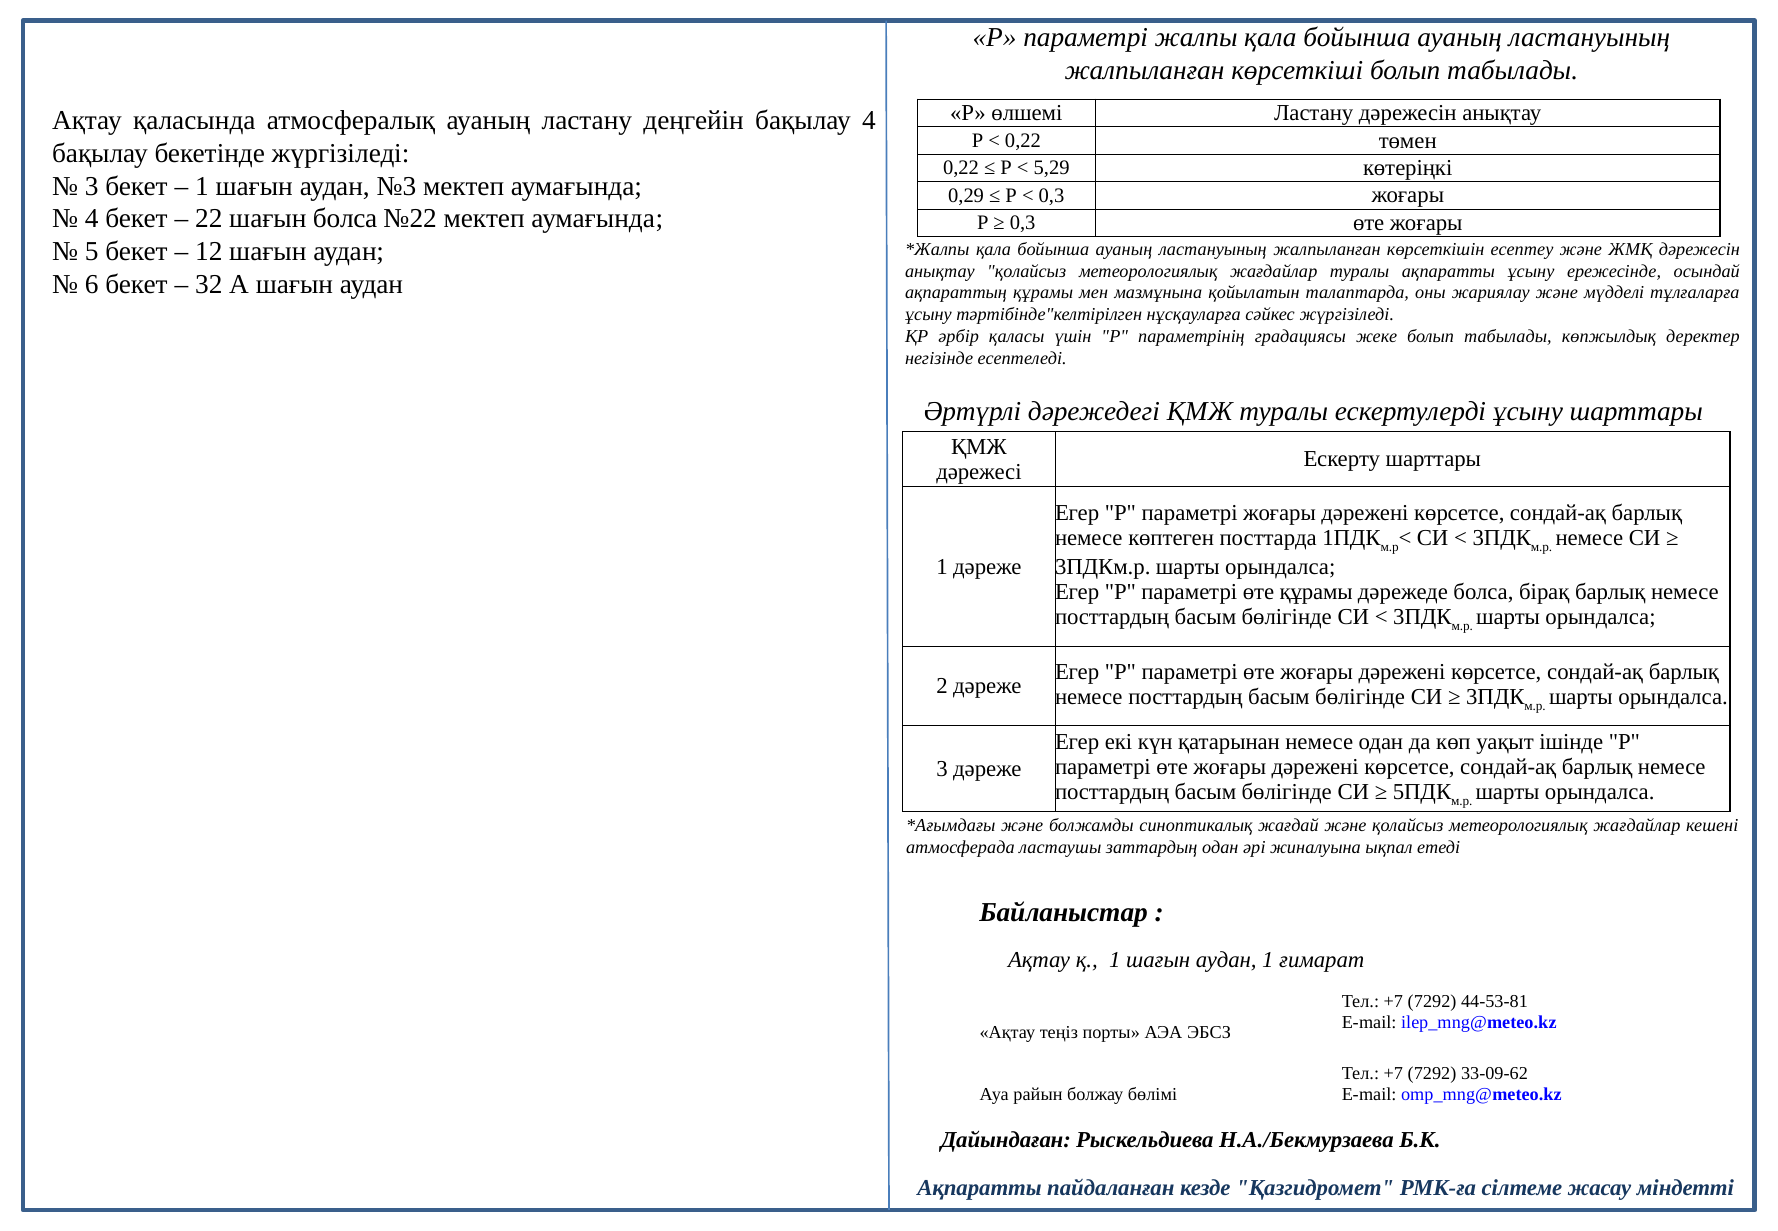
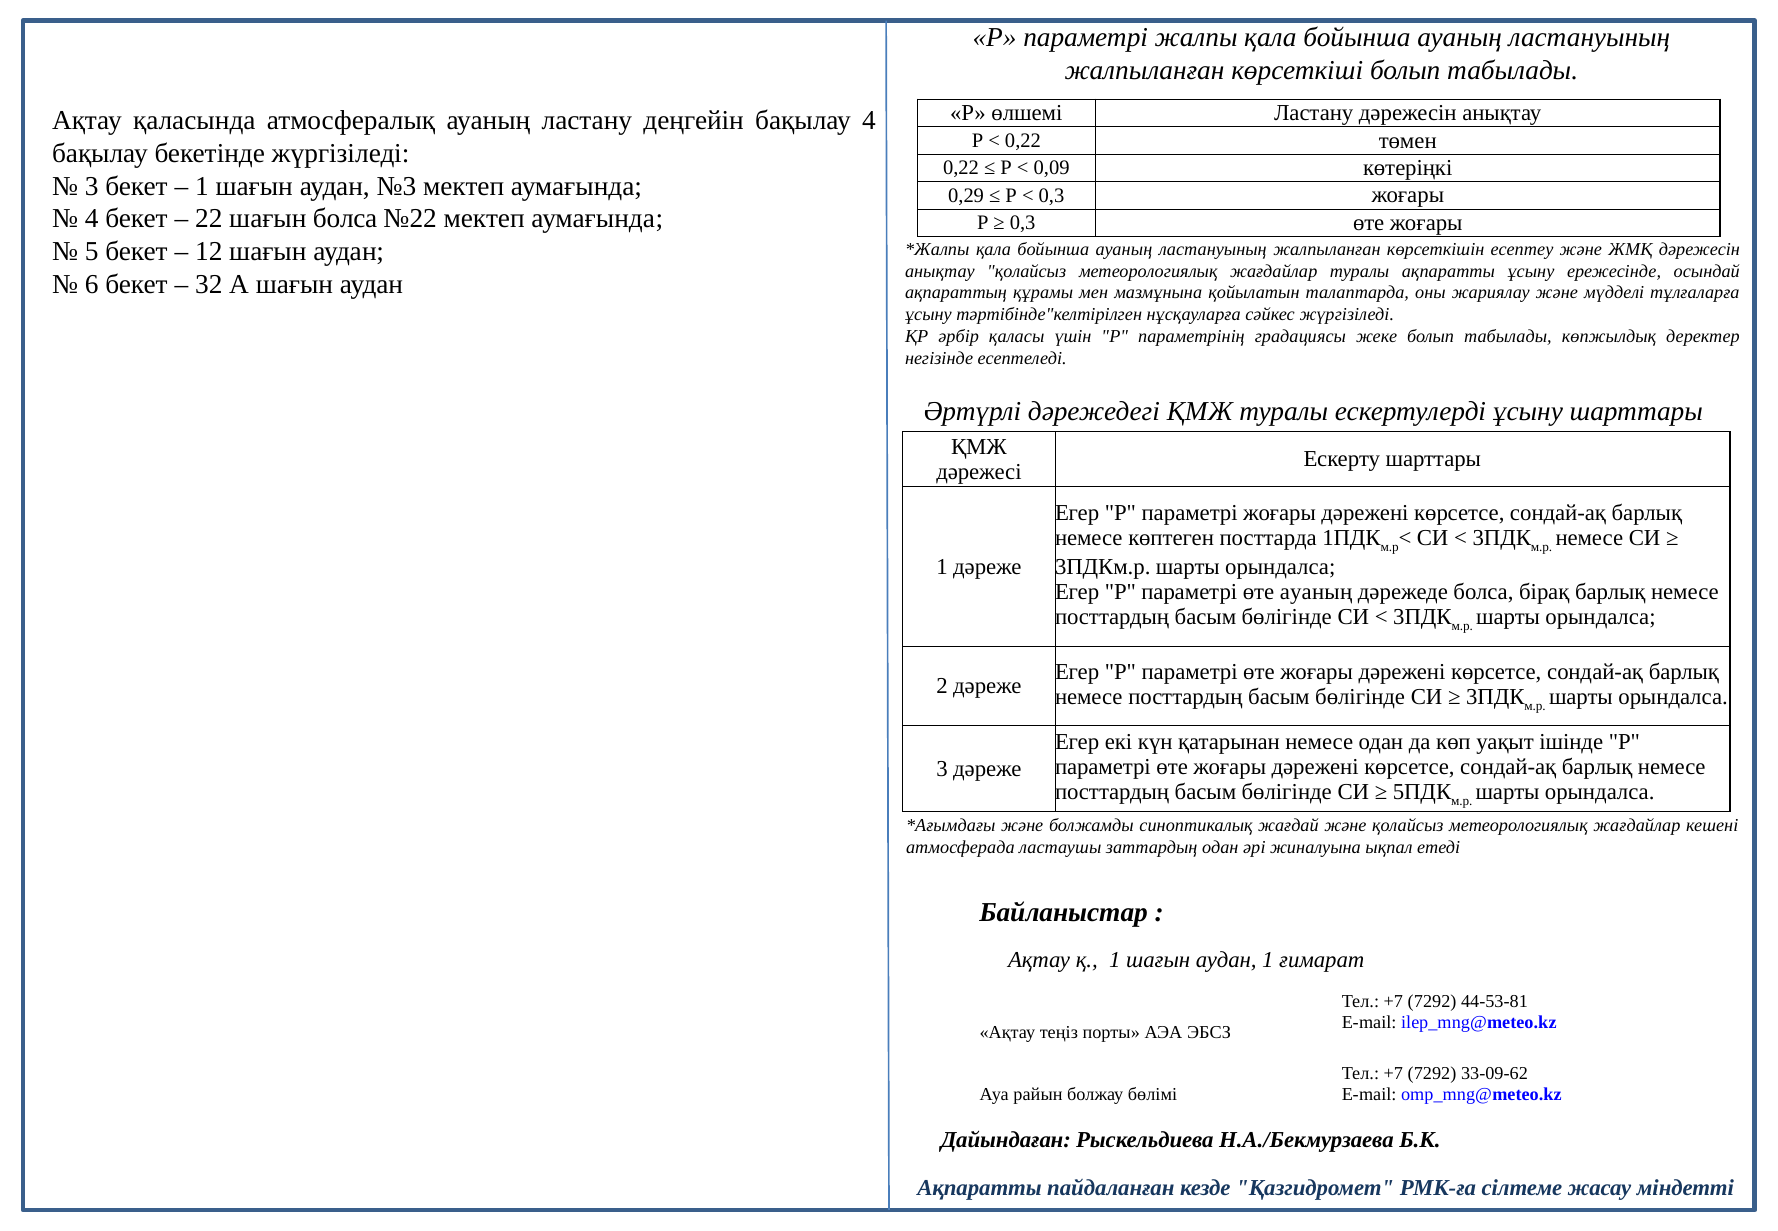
5,29: 5,29 -> 0,09
өте құрамы: құрамы -> ауаның
